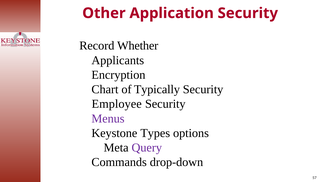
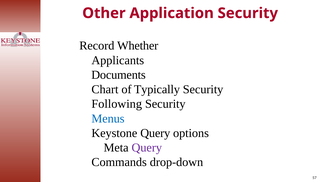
Encryption: Encryption -> Documents
Employee: Employee -> Following
Menus colour: purple -> blue
Keystone Types: Types -> Query
